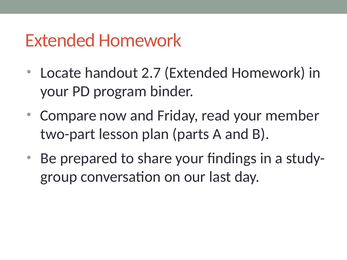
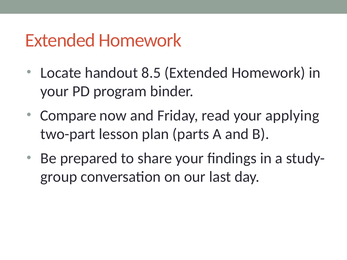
2.7: 2.7 -> 8.5
member: member -> applying
